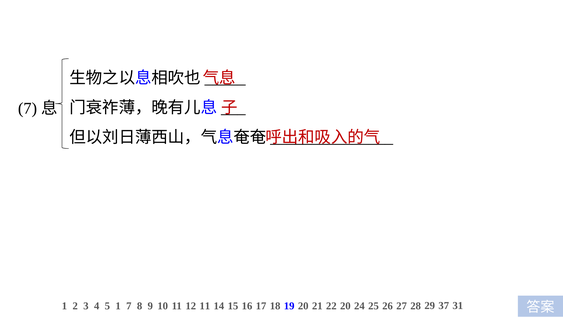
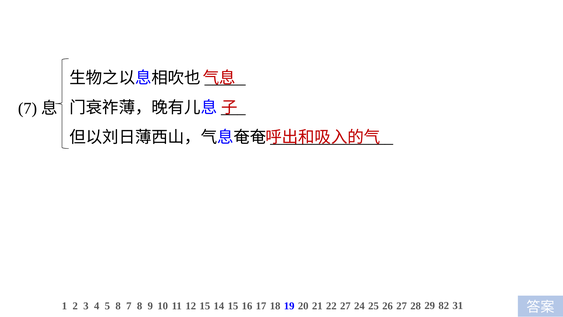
5 1: 1 -> 8
12 11: 11 -> 15
22 20: 20 -> 27
37: 37 -> 82
